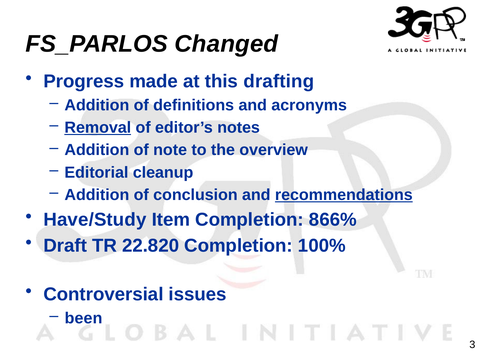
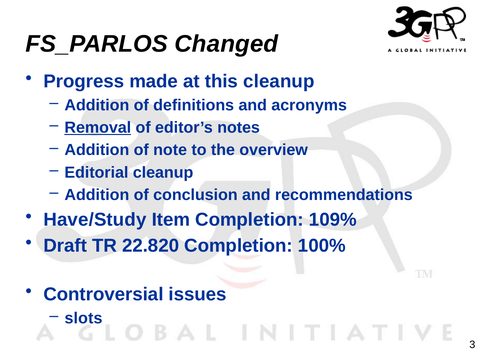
this drafting: drafting -> cleanup
recommendations underline: present -> none
866%: 866% -> 109%
been: been -> slots
